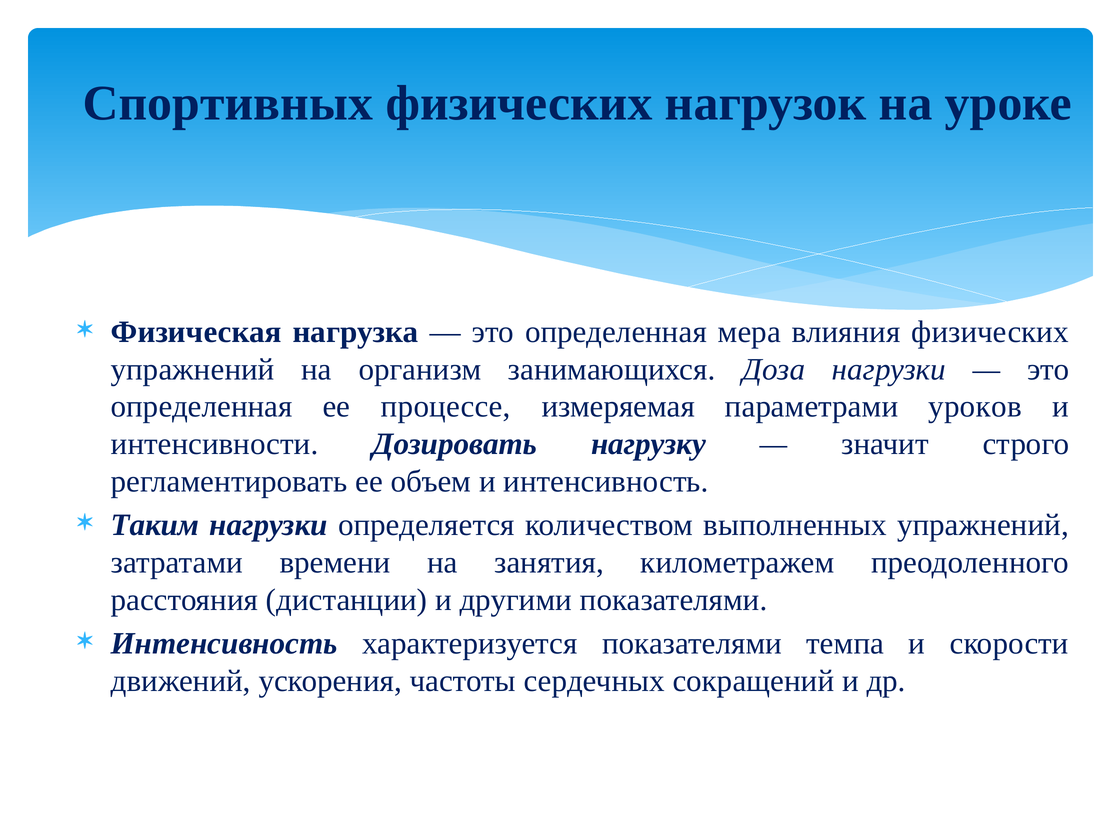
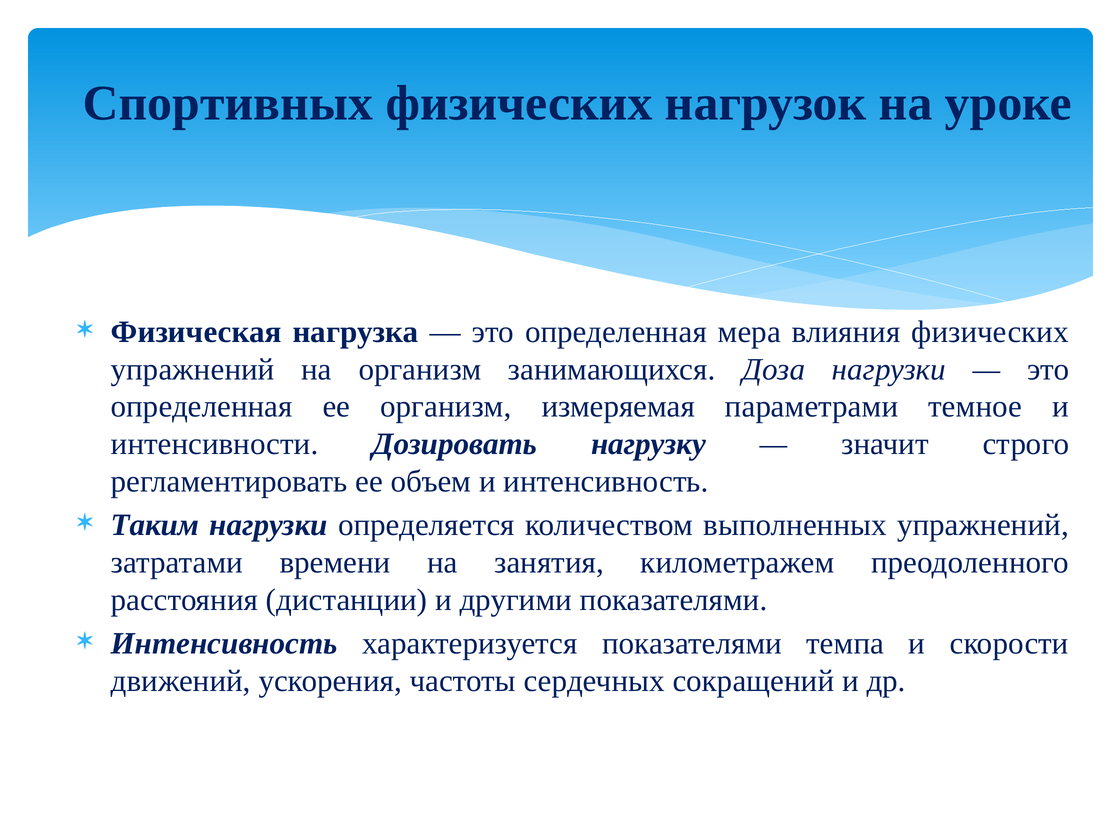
ее процессе: процессе -> организм
уроков: уроков -> темное
